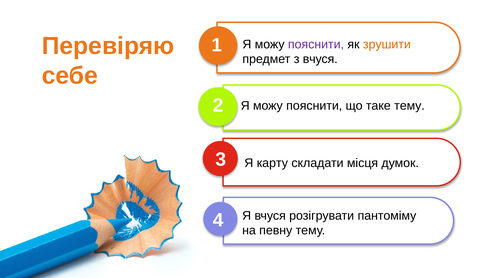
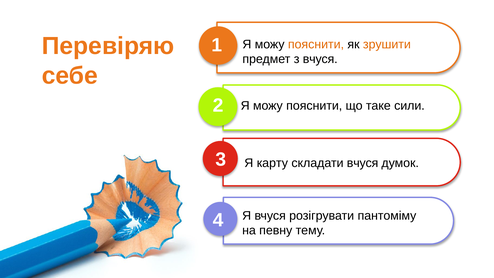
пояснити at (316, 44) colour: purple -> orange
таке тему: тему -> сили
складати місця: місця -> вчуся
